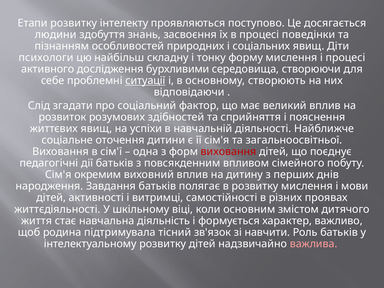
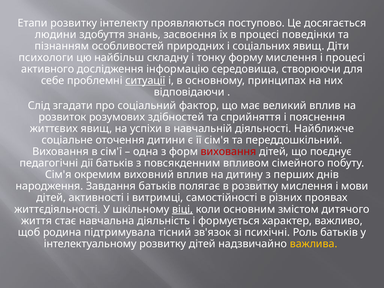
бурхливими: бурхливими -> інформацію
створюють: створюють -> принципах
загальноосвітньої: загальноосвітньої -> переддошкільний
віці underline: none -> present
навчити: навчити -> психічні
важлива colour: pink -> yellow
